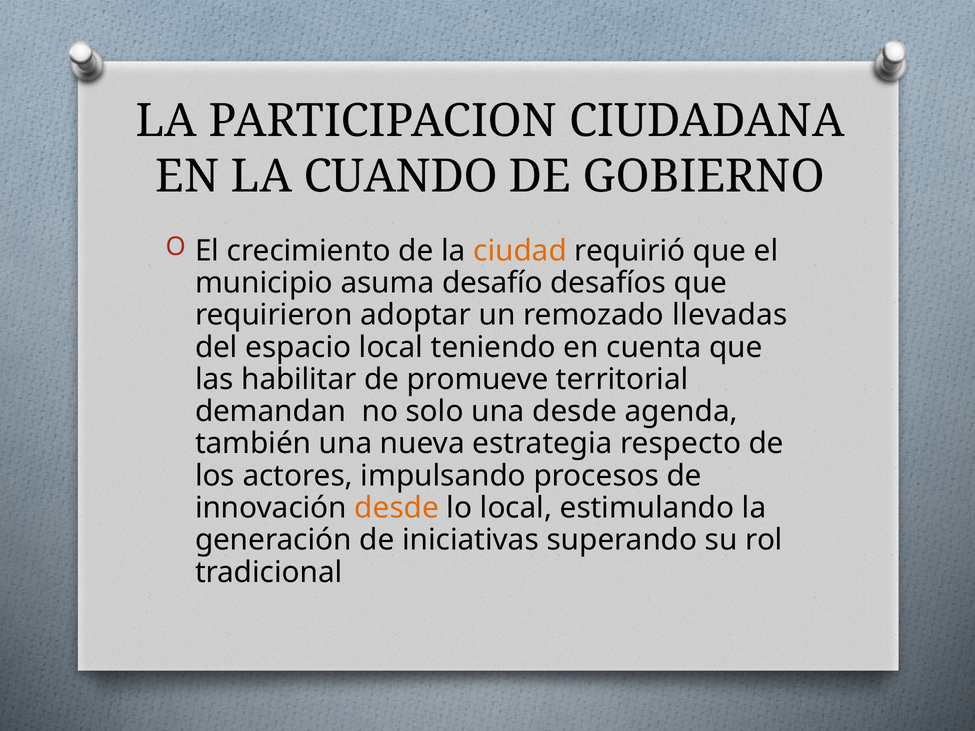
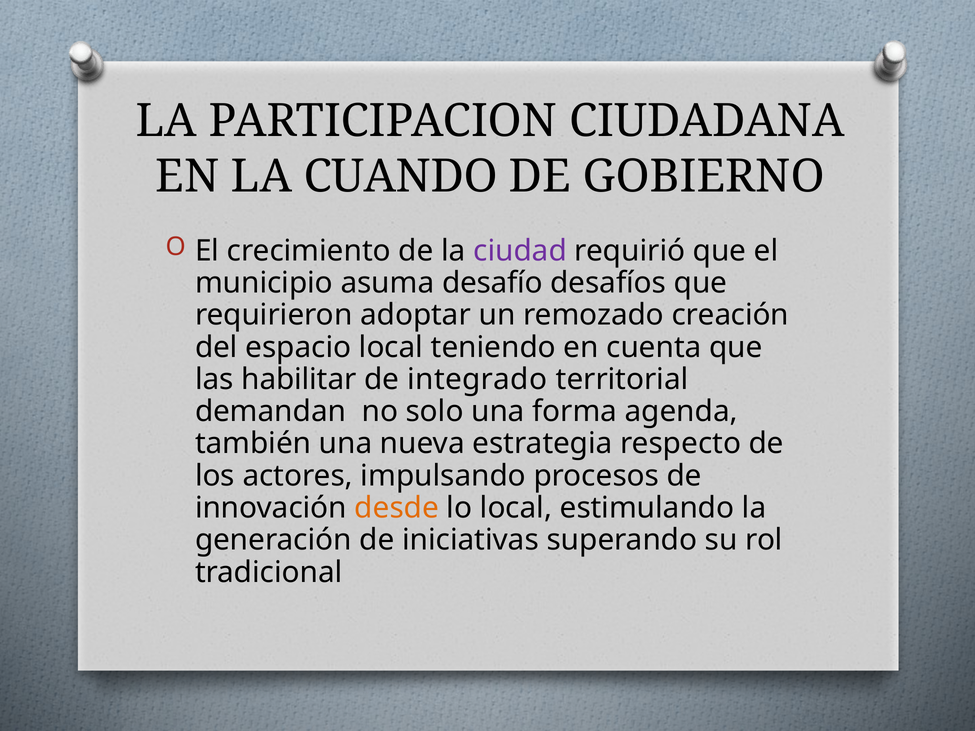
ciudad colour: orange -> purple
llevadas: llevadas -> creación
promueve: promueve -> integrado
una desde: desde -> forma
